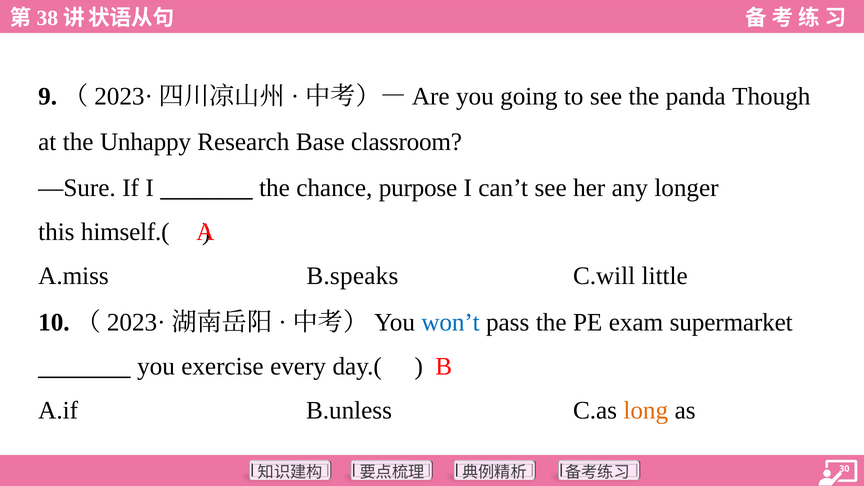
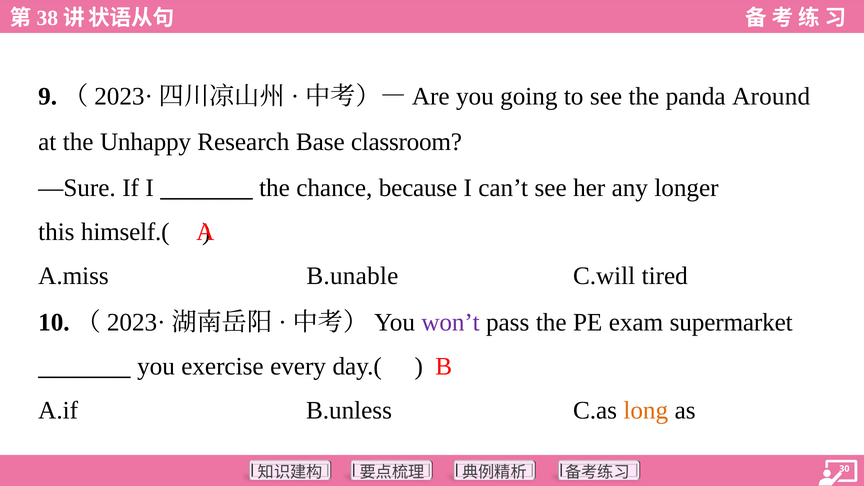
Though: Though -> Around
purpose: purpose -> because
B.speaks: B.speaks -> B.unable
little: little -> tired
won’t colour: blue -> purple
